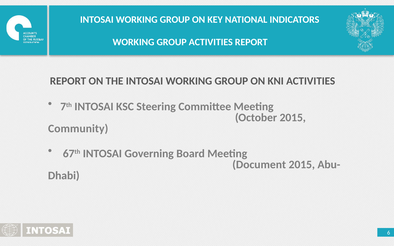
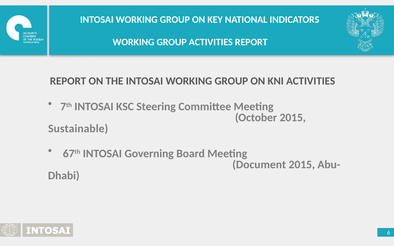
Community: Community -> Sustainable
